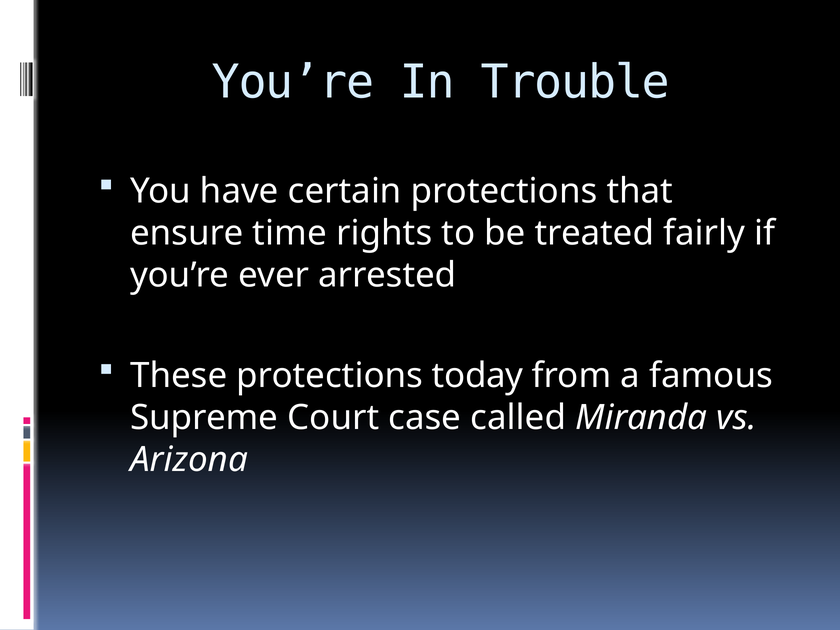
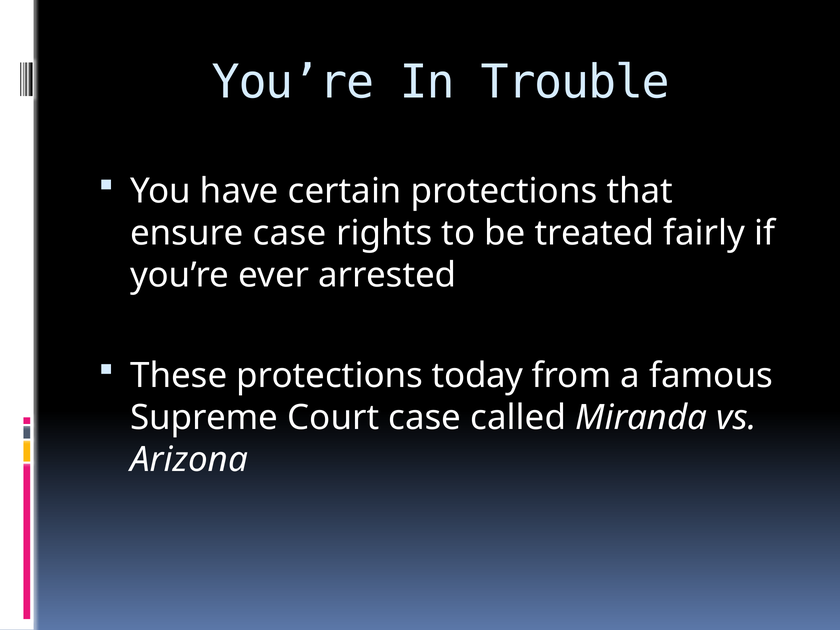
ensure time: time -> case
